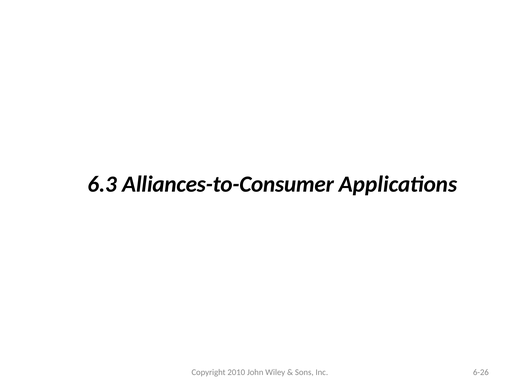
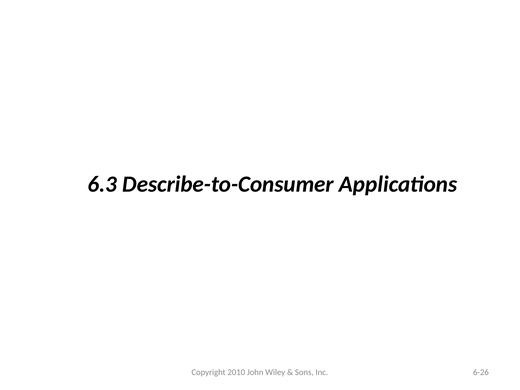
Alliances-to-Consumer: Alliances-to-Consumer -> Describe-to-Consumer
